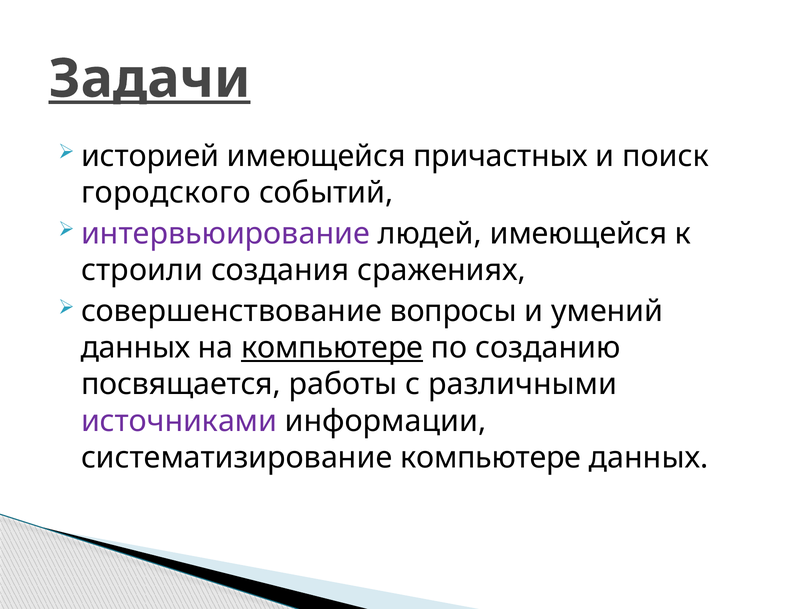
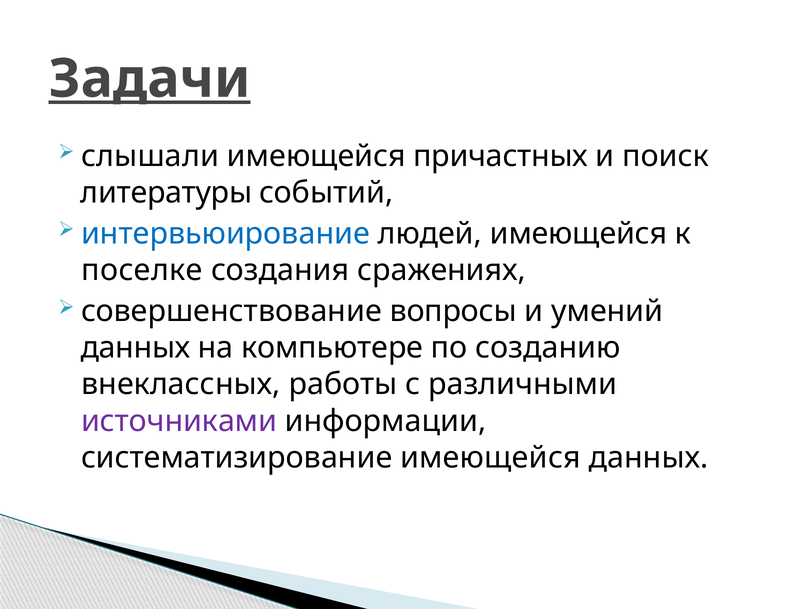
историей: историей -> слышали
городского: городского -> литературы
интервьюирование colour: purple -> blue
строили: строили -> поселке
компьютере at (332, 348) underline: present -> none
посвящается: посвящается -> внеклассных
систематизирование компьютере: компьютере -> имеющейся
